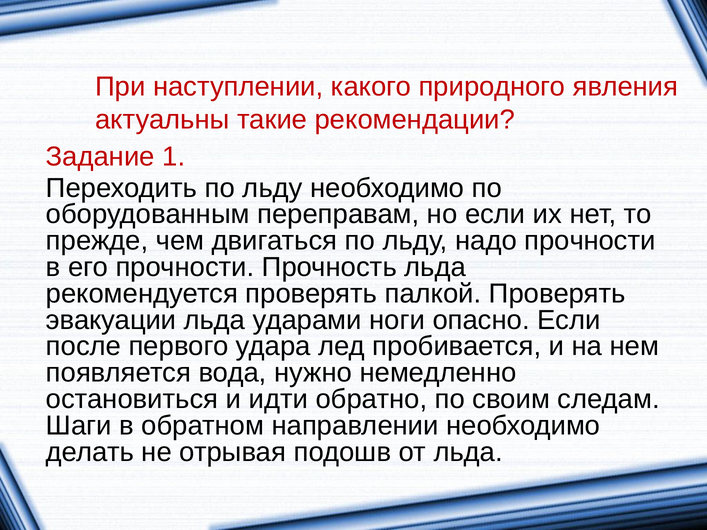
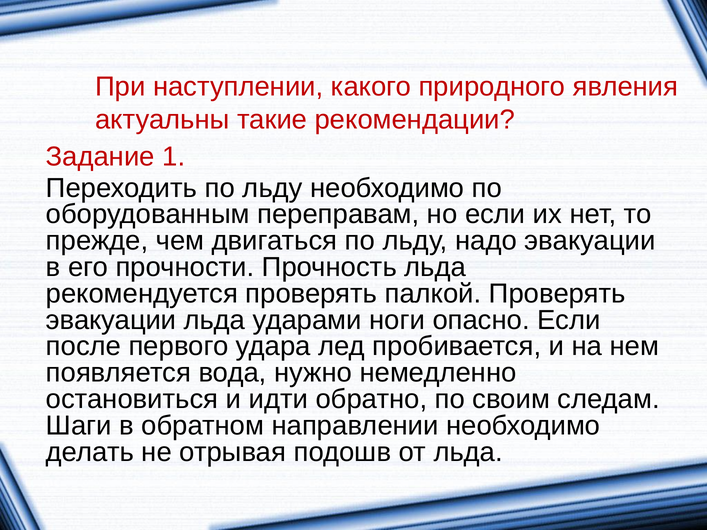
надо прочности: прочности -> эвакуации
